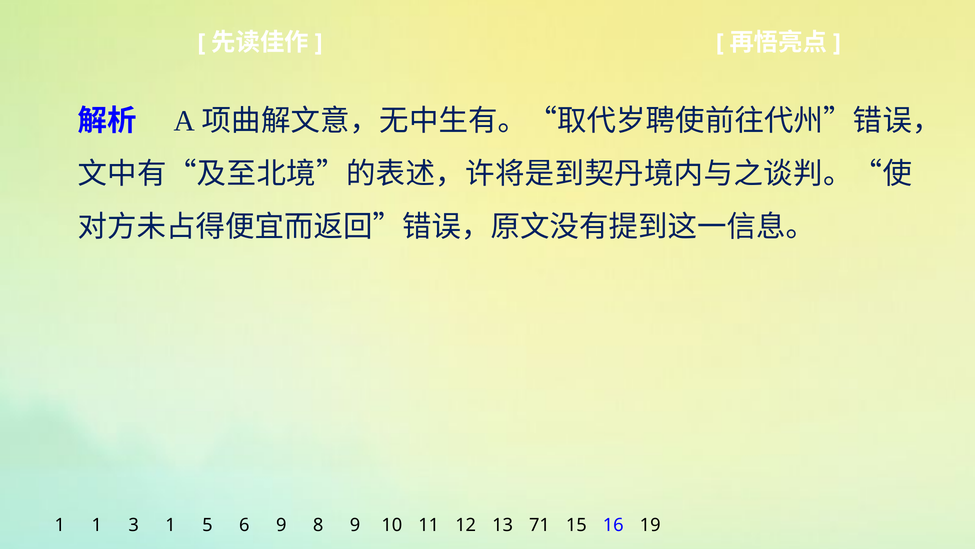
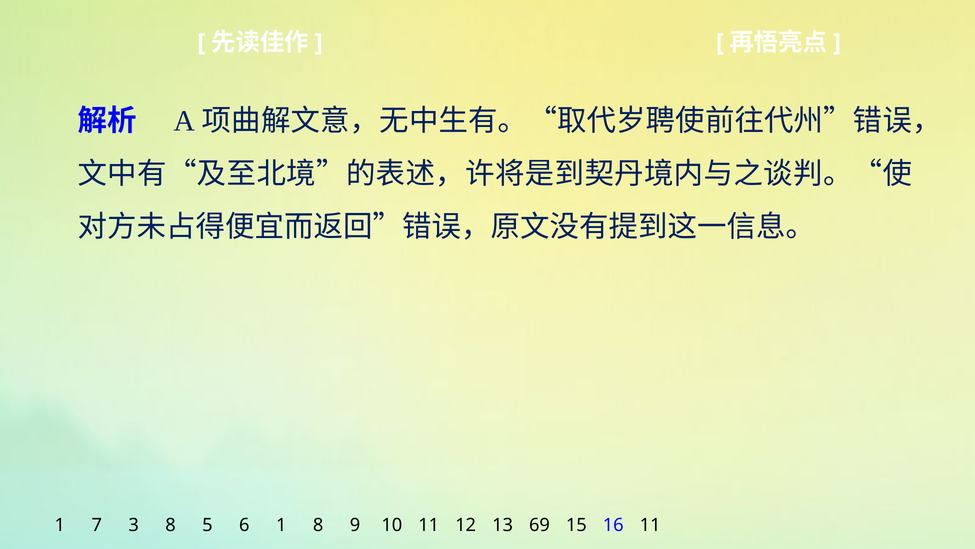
1 1: 1 -> 7
3 1: 1 -> 8
6 9: 9 -> 1
71: 71 -> 69
16 19: 19 -> 11
